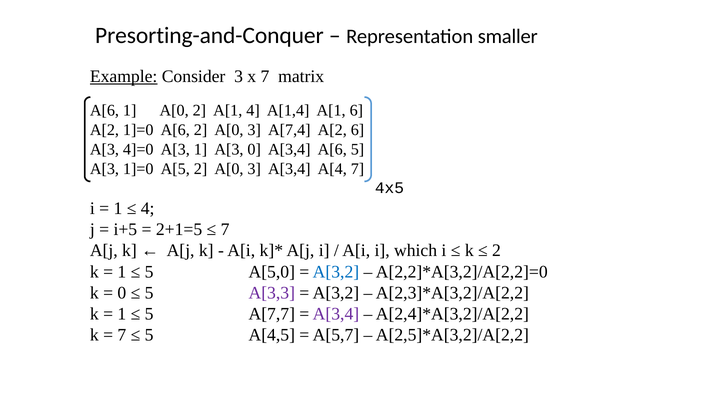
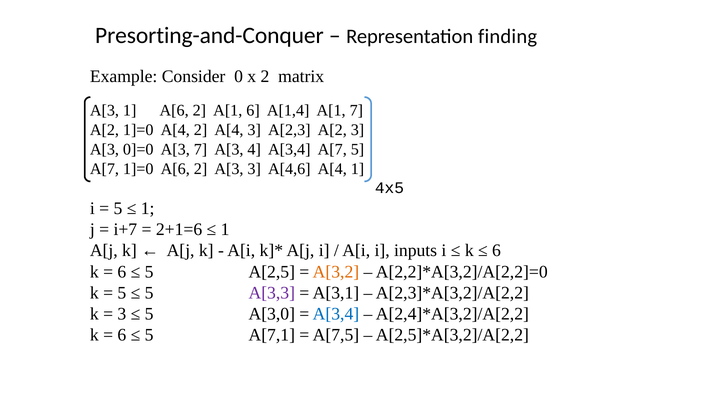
smaller: smaller -> finding
Example underline: present -> none
Consider 3: 3 -> 0
x 7: 7 -> 2
A[6 at (104, 111): A[6 -> A[3
1 A[0: A[0 -> A[6
A[1 4: 4 -> 6
A[1 6: 6 -> 7
1]=0 A[6: A[6 -> A[4
A[0 at (229, 130): A[0 -> A[4
A[7,4: A[7,4 -> A[2,3
A[2 6: 6 -> 3
4]=0: 4]=0 -> 0]=0
A[3 1: 1 -> 7
A[3 0: 0 -> 4
A[3,4 A[6: A[6 -> A[7
A[3 at (104, 169): A[3 -> A[7
1]=0 A[5: A[5 -> A[6
A[0 at (229, 169): A[0 -> A[3
3 A[3,4: A[3,4 -> A[4,6
A[4 7: 7 -> 1
1 at (118, 209): 1 -> 5
4 at (148, 209): 4 -> 1
i+5: i+5 -> i+7
2+1=5: 2+1=5 -> 2+1=6
7 at (225, 230): 7 -> 1
which: which -> inputs
2 at (497, 251): 2 -> 6
1 at (122, 272): 1 -> 6
A[5,0: A[5,0 -> A[2,5
A[3,2 at (336, 272) colour: blue -> orange
0 at (122, 293): 0 -> 5
A[3,2 at (336, 293): A[3,2 -> A[3,1
1 at (122, 314): 1 -> 3
A[7,7: A[7,7 -> A[3,0
A[3,4 at (336, 314) colour: purple -> blue
7 at (122, 336): 7 -> 6
A[4,5: A[4,5 -> A[7,1
A[5,7: A[5,7 -> A[7,5
